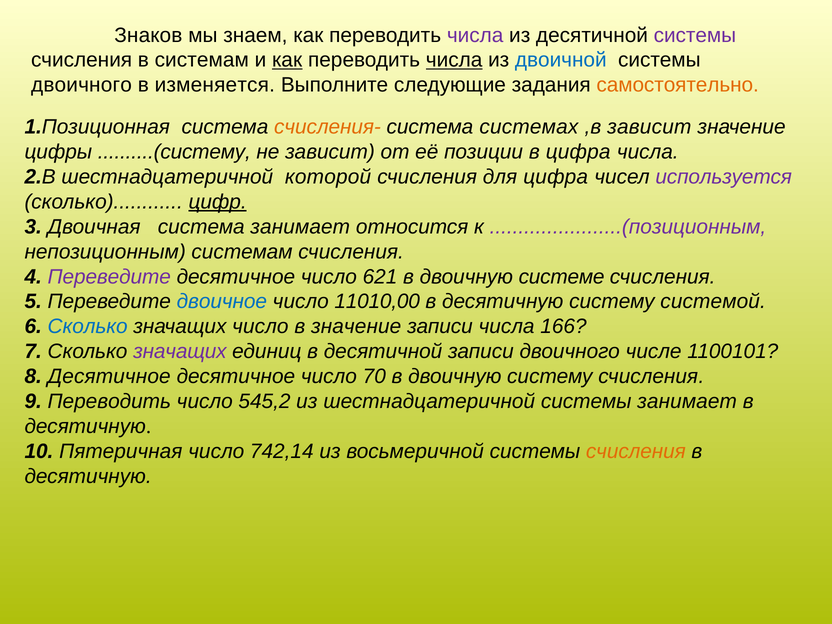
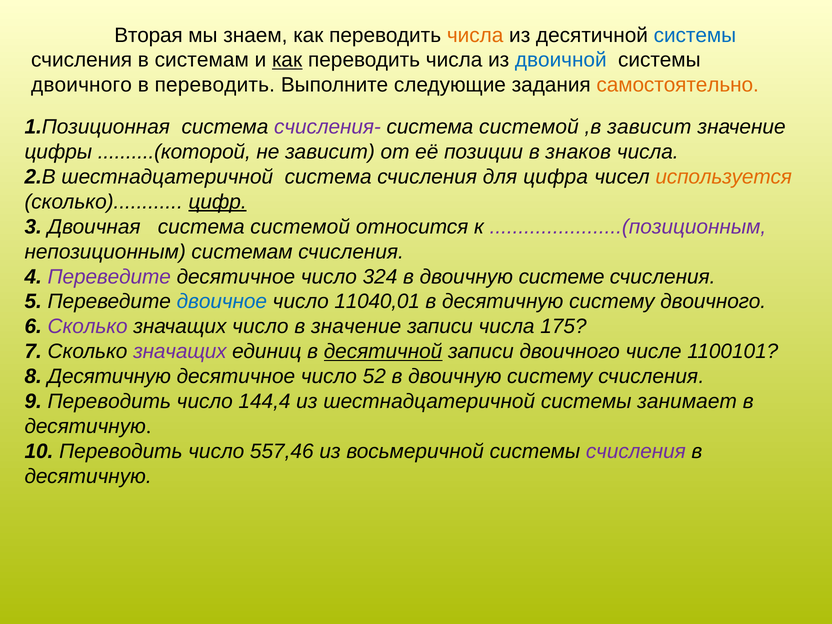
Знаков: Знаков -> Вторая
числа at (475, 35) colour: purple -> orange
системы at (695, 35) colour: purple -> blue
числа at (454, 60) underline: present -> none
в изменяется: изменяется -> переводить
счисления- colour: orange -> purple
системах at (529, 127): системах -> системой
..........(систему: ..........(систему -> ..........(которой
в цифра: цифра -> знаков
шестнадцатеричной которой: которой -> система
используется colour: purple -> orange
Двоичная система занимает: занимает -> системой
621: 621 -> 324
11010,00: 11010,00 -> 11040,01
систему системой: системой -> двоичного
Сколько at (88, 327) colour: blue -> purple
166: 166 -> 175
десятичной at (383, 352) underline: none -> present
8 Десятичное: Десятичное -> Десятичную
70: 70 -> 52
545,2: 545,2 -> 144,4
10 Пятеричная: Пятеричная -> Переводить
742,14: 742,14 -> 557,46
счисления at (636, 451) colour: orange -> purple
